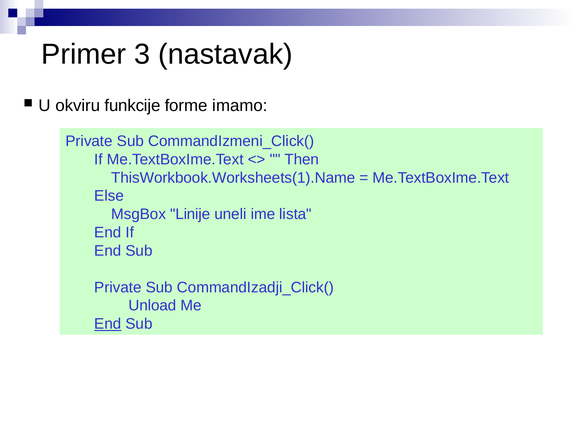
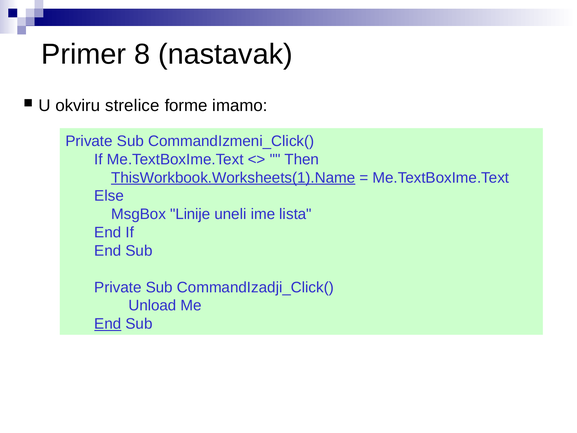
3: 3 -> 8
funkcije: funkcije -> strelice
ThisWorkbook.Worksheets(1).Name underline: none -> present
